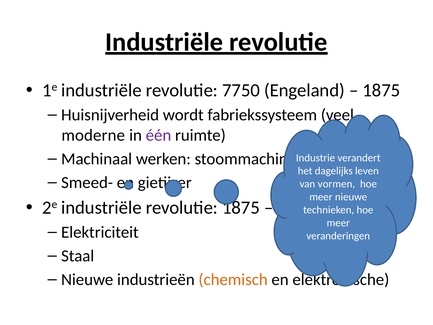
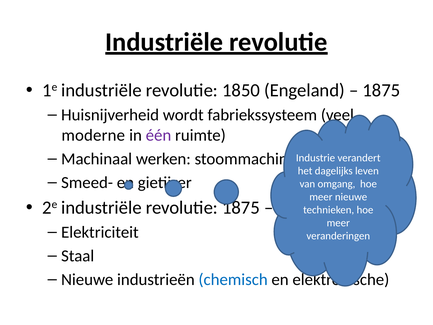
7750: 7750 -> 1850
vormen: vormen -> omgang
chemisch colour: orange -> blue
